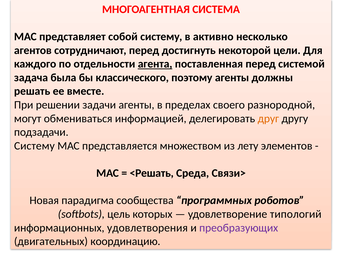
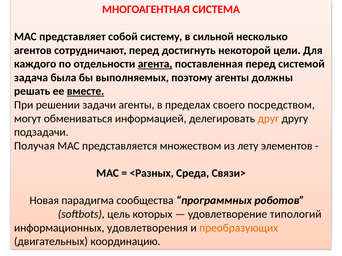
активно: активно -> сильной
классического: классического -> выполняемых
вместе underline: none -> present
разнородной: разнородной -> посредством
Систему at (34, 146): Систему -> Получая
<Решать: <Решать -> <Разных
преобразующих colour: purple -> orange
